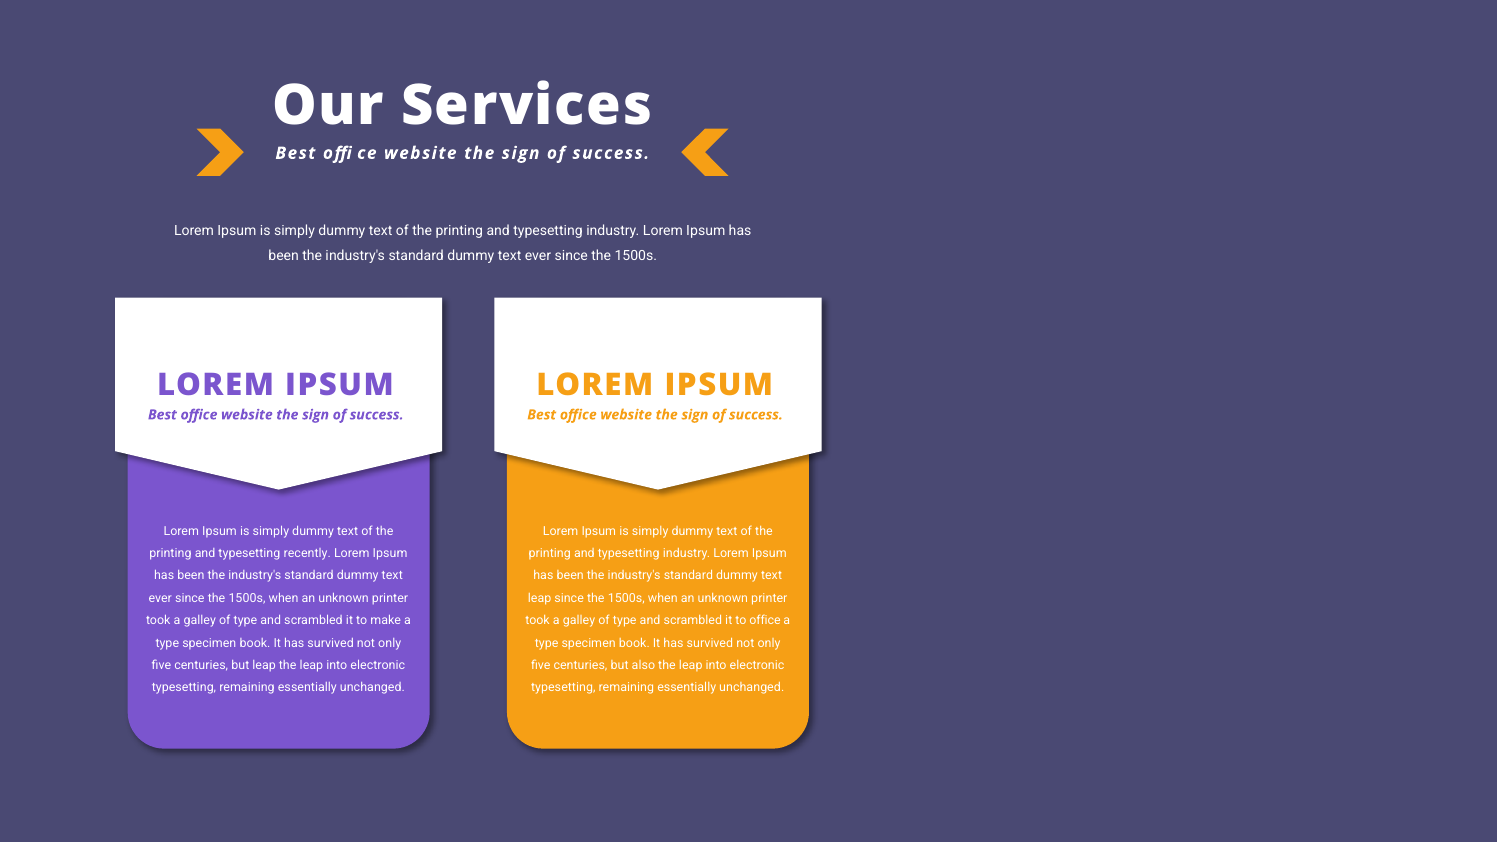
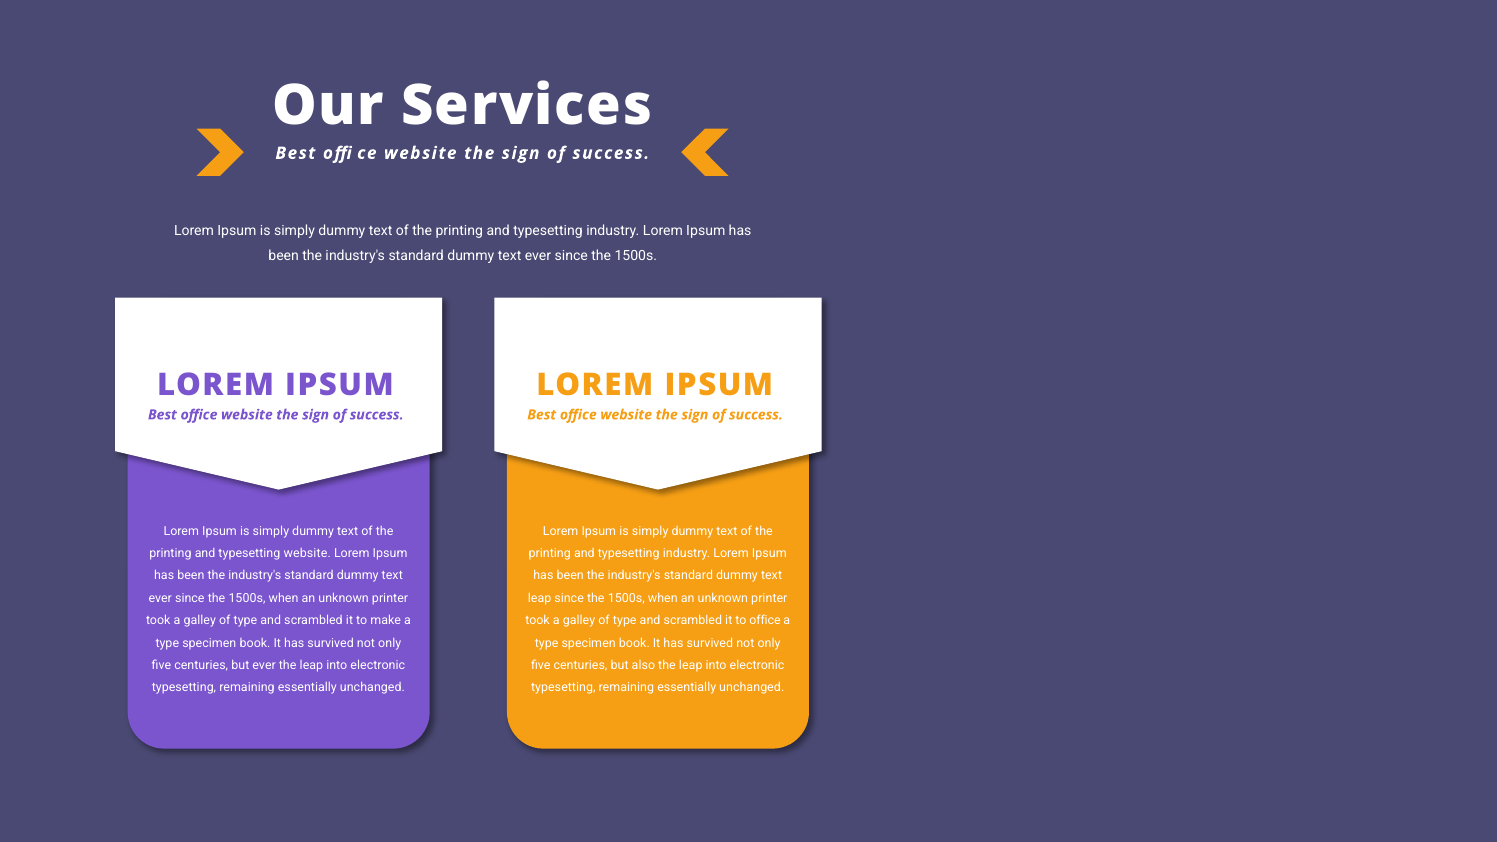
typesetting recently: recently -> website
but leap: leap -> ever
